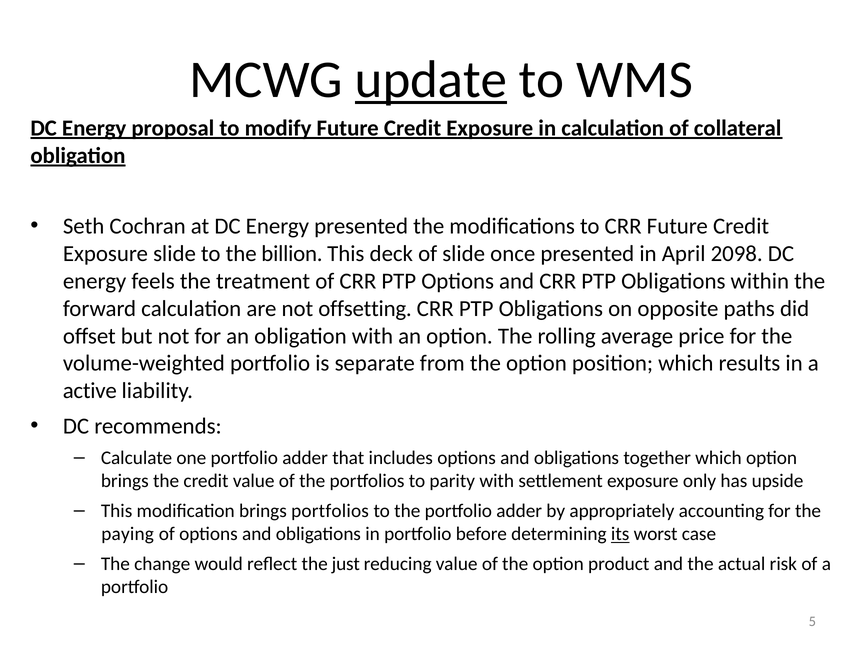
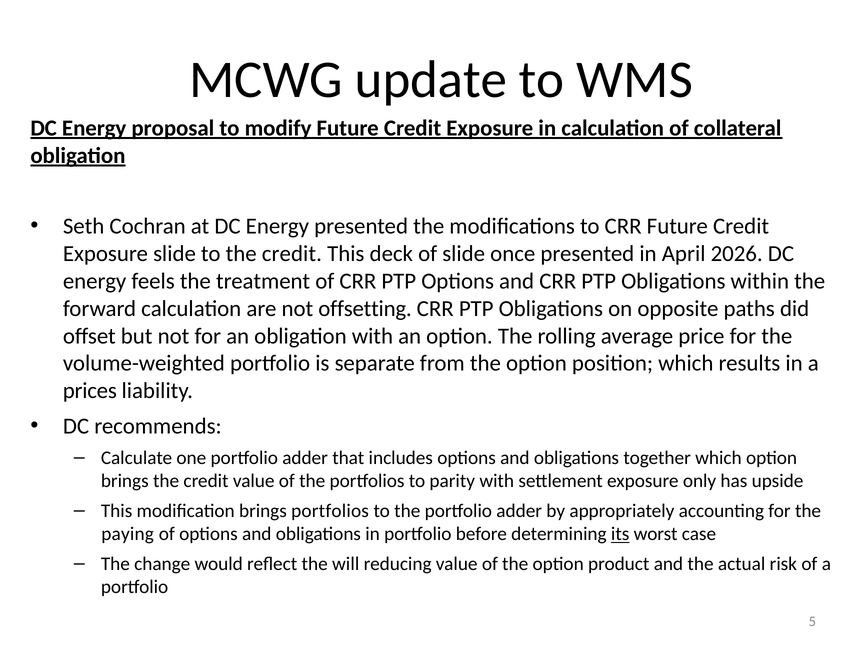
update underline: present -> none
to the billion: billion -> credit
2098: 2098 -> 2026
active: active -> prices
just: just -> will
